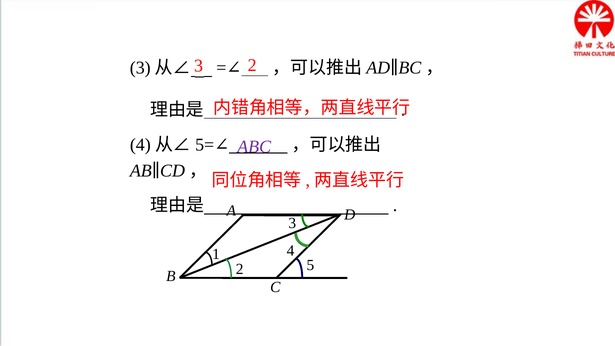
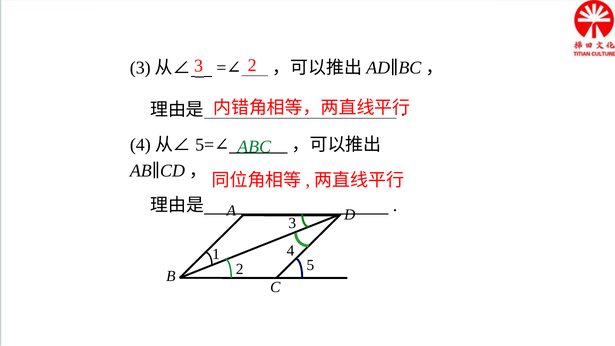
ABC colour: purple -> green
